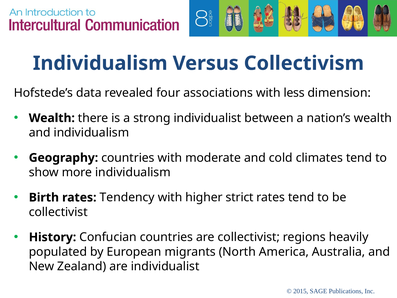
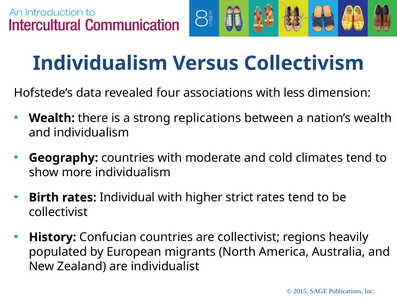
strong individualist: individualist -> replications
Tendency: Tendency -> Individual
